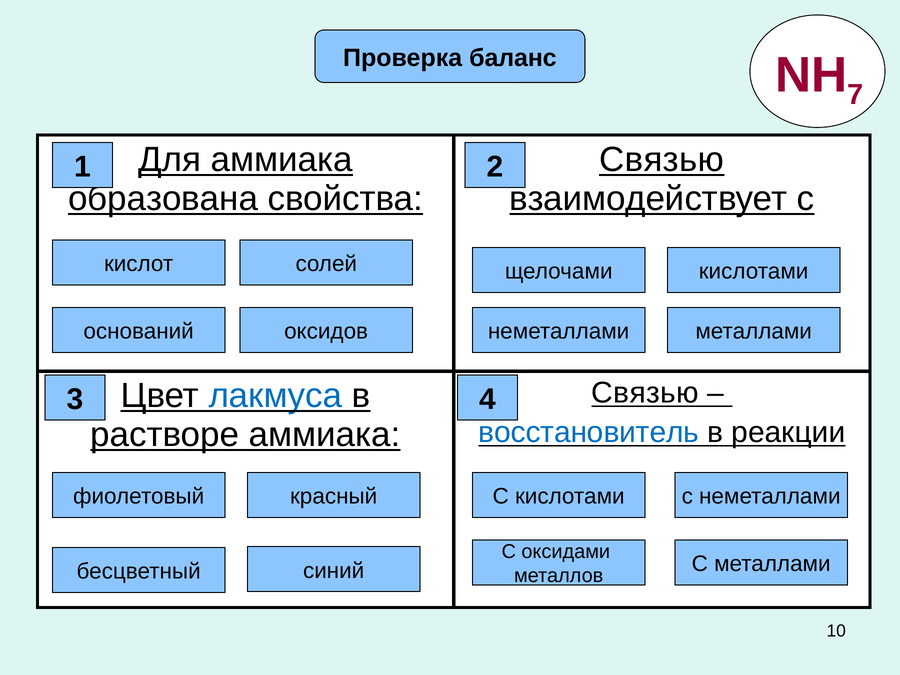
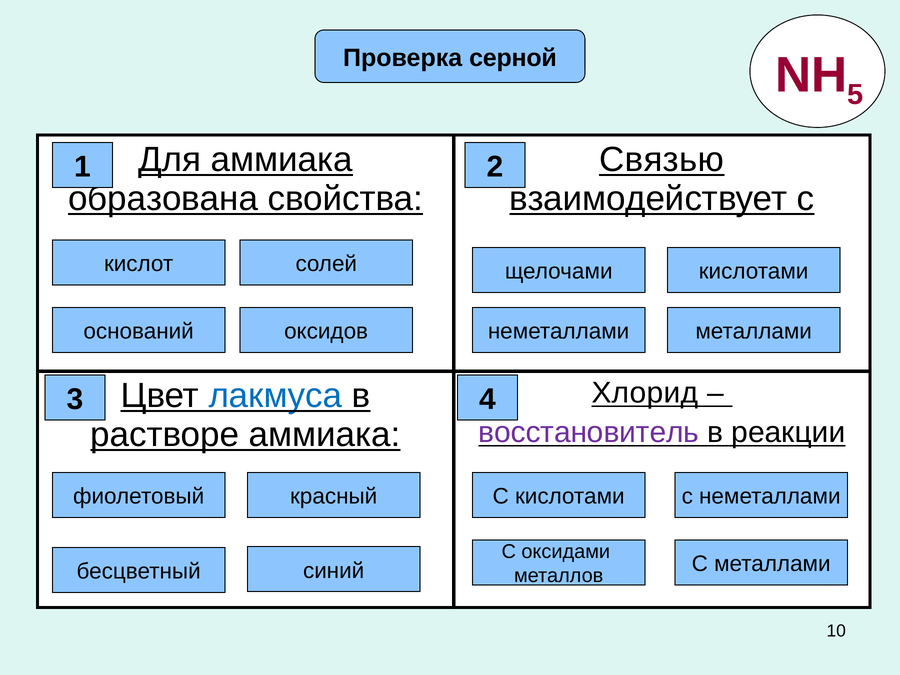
баланс: баланс -> серной
7: 7 -> 5
Связью at (645, 393): Связью -> Хлорид
восстановитель colour: blue -> purple
